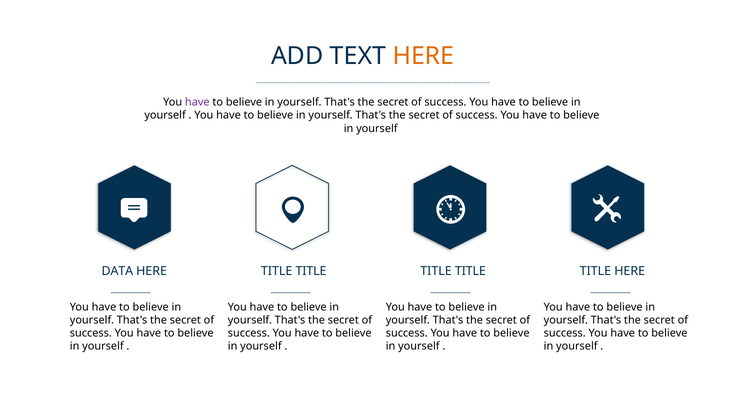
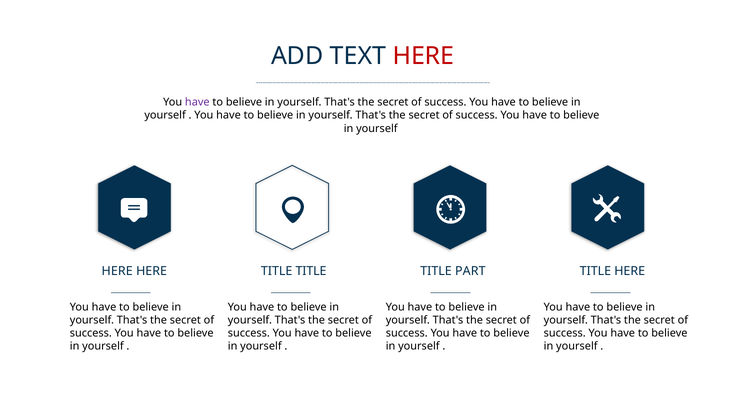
HERE at (423, 56) colour: orange -> red
DATA at (117, 272): DATA -> HERE
TITLE at (470, 272): TITLE -> PART
